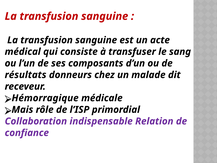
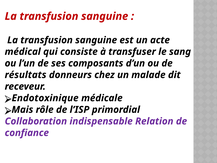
Hémorragique: Hémorragique -> Endotoxinique
